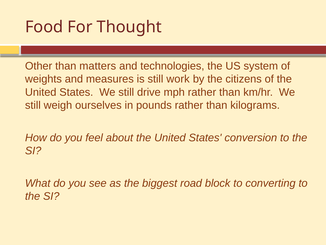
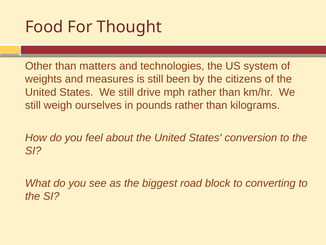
work: work -> been
